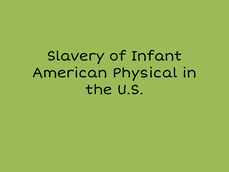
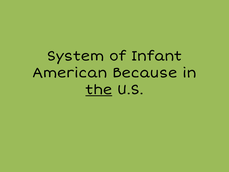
Slavery: Slavery -> System
Physical: Physical -> Because
the underline: none -> present
